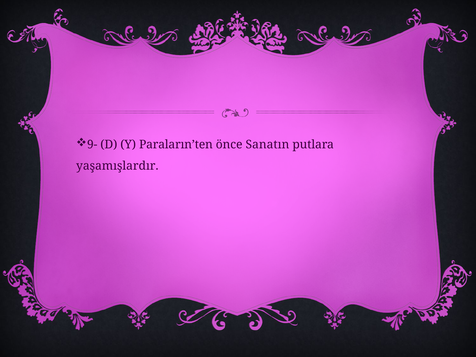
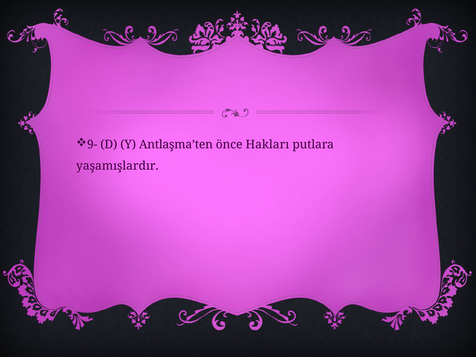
Paraların’ten: Paraların’ten -> Antlaşma’ten
Sanatın: Sanatın -> Hakları
